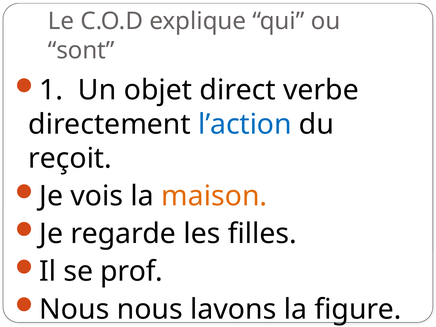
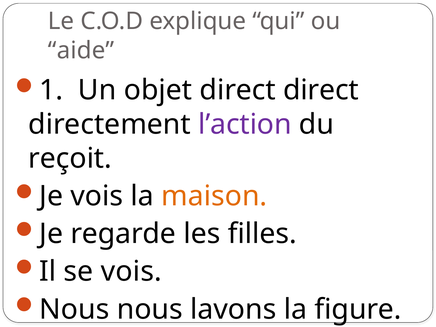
sont: sont -> aide
direct verbe: verbe -> direct
l’action colour: blue -> purple
se prof: prof -> vois
